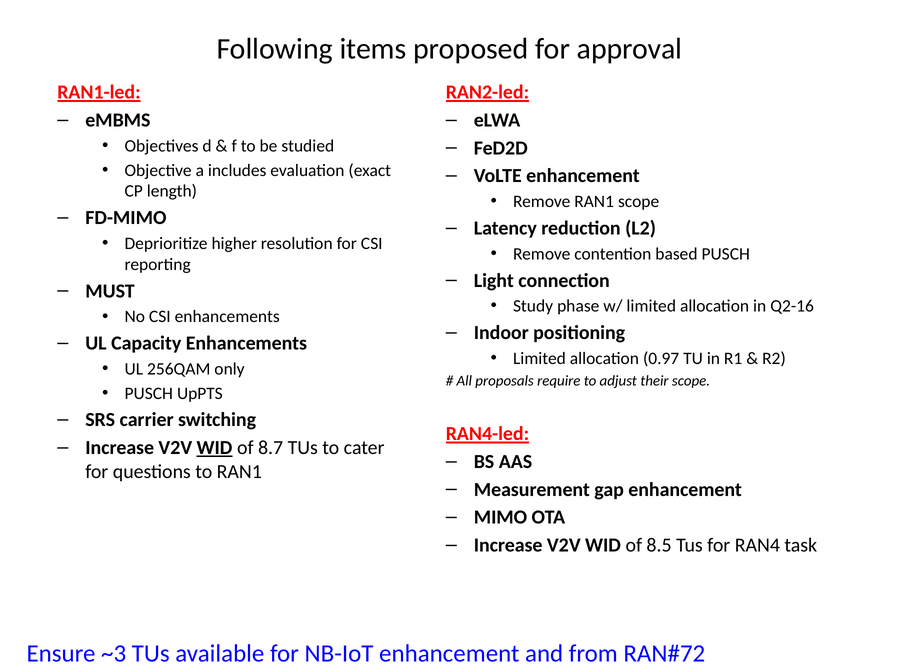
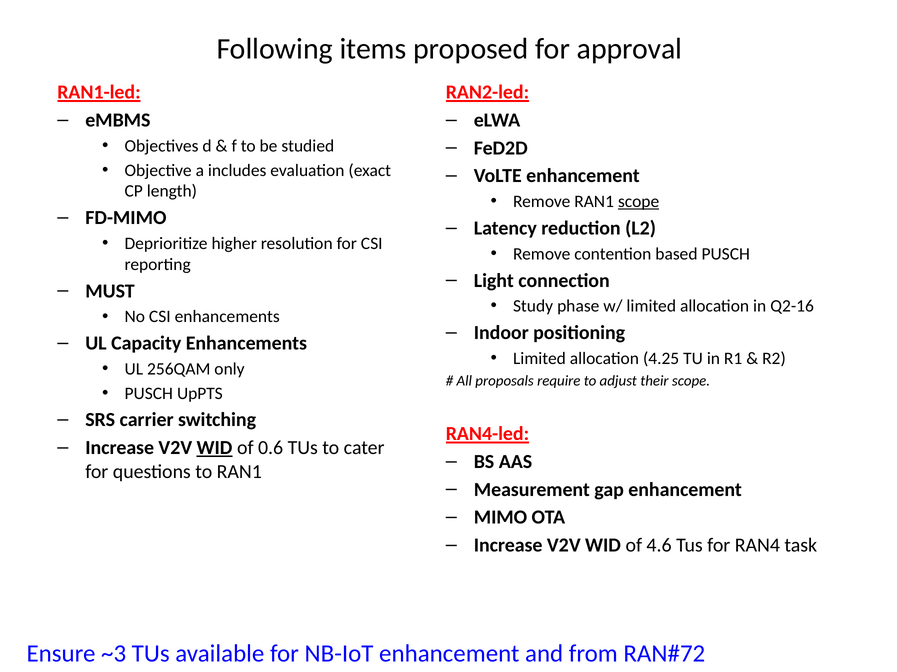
scope at (639, 202) underline: none -> present
0.97: 0.97 -> 4.25
8.7: 8.7 -> 0.6
8.5: 8.5 -> 4.6
